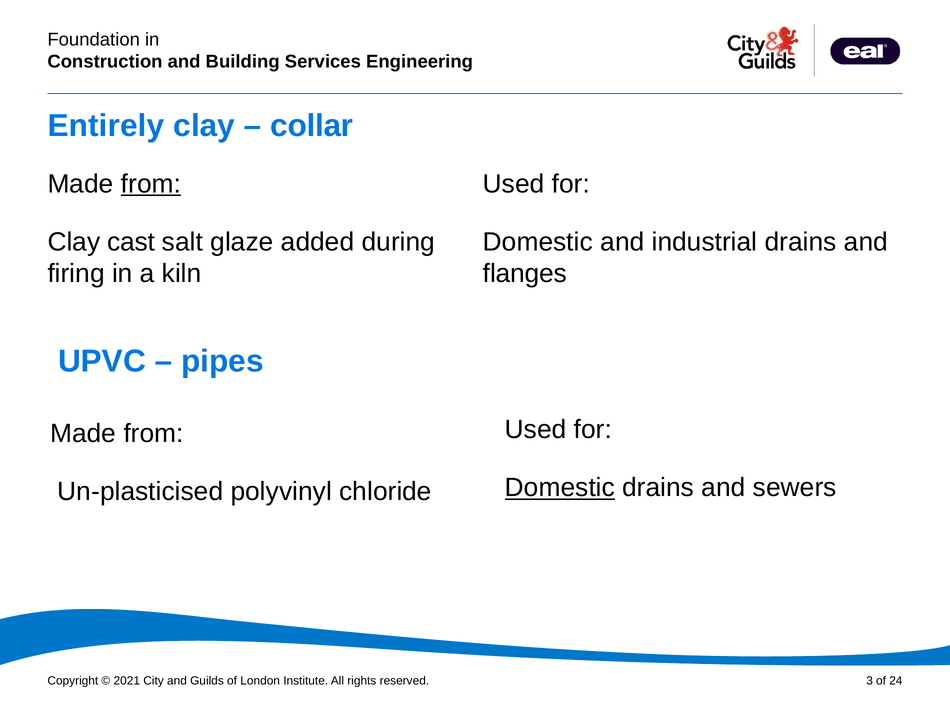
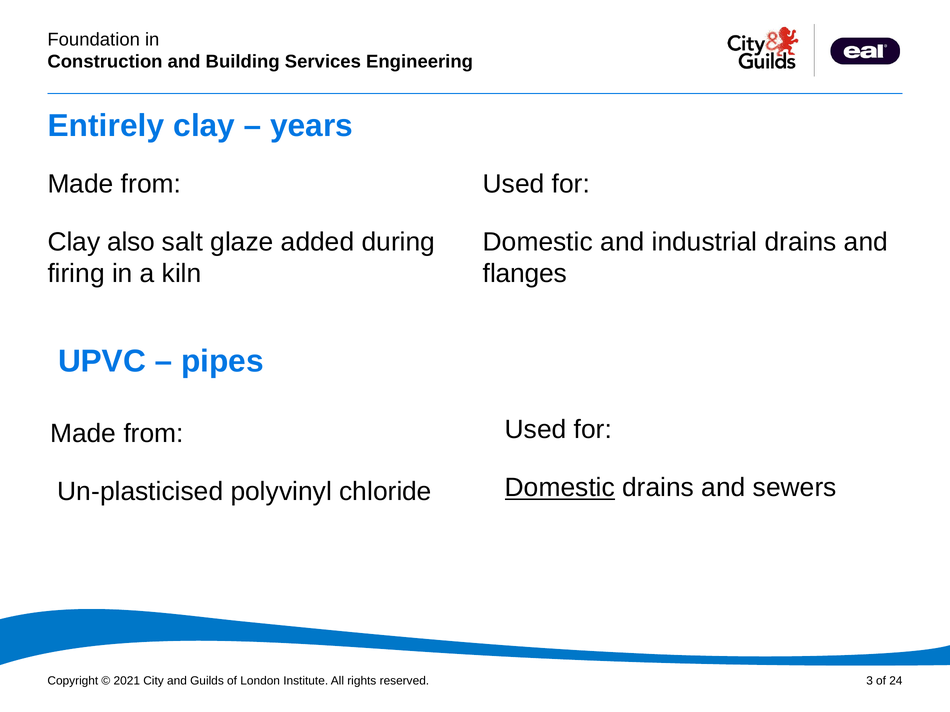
collar: collar -> years
from at (151, 184) underline: present -> none
cast: cast -> also
